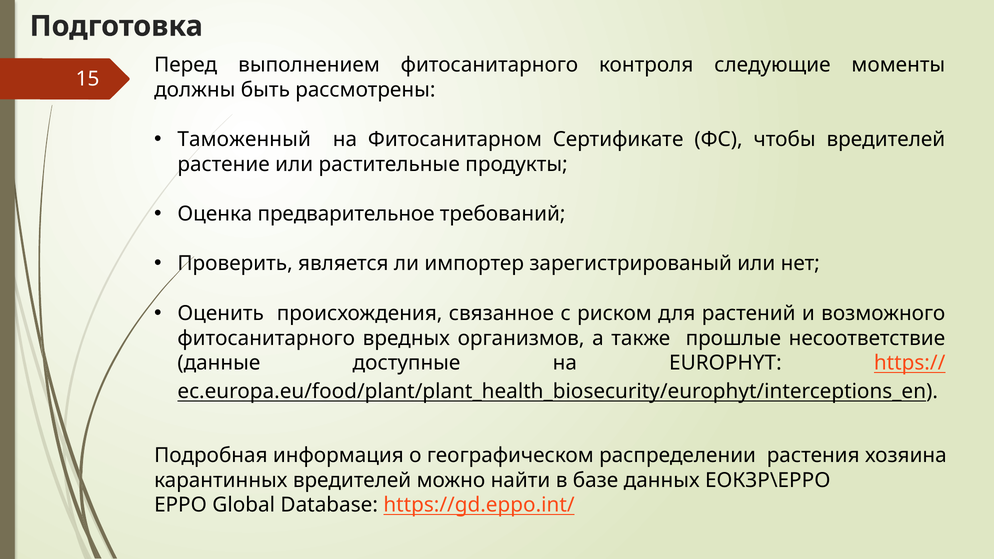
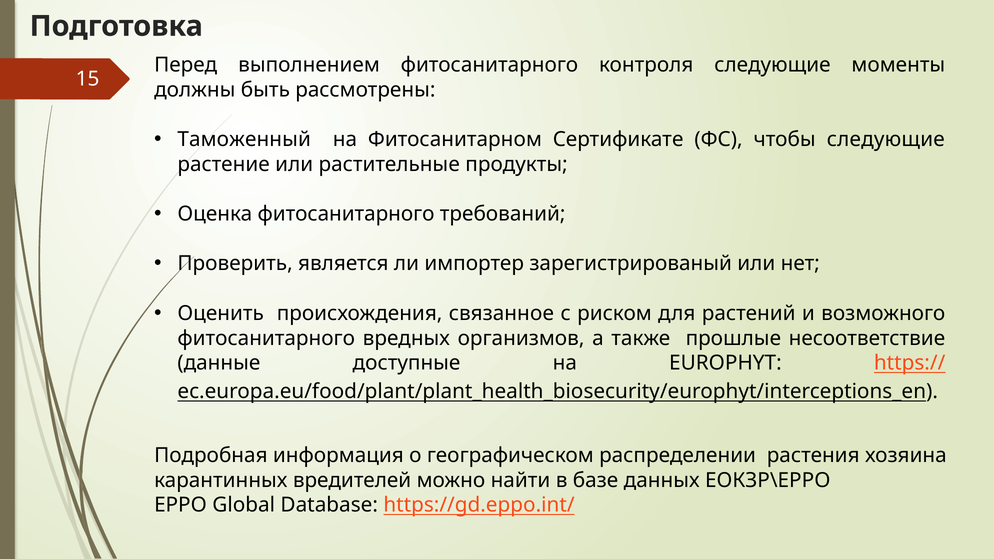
чтобы вредителей: вредителей -> следующие
Оценка предварительное: предварительное -> фитосанитарного
